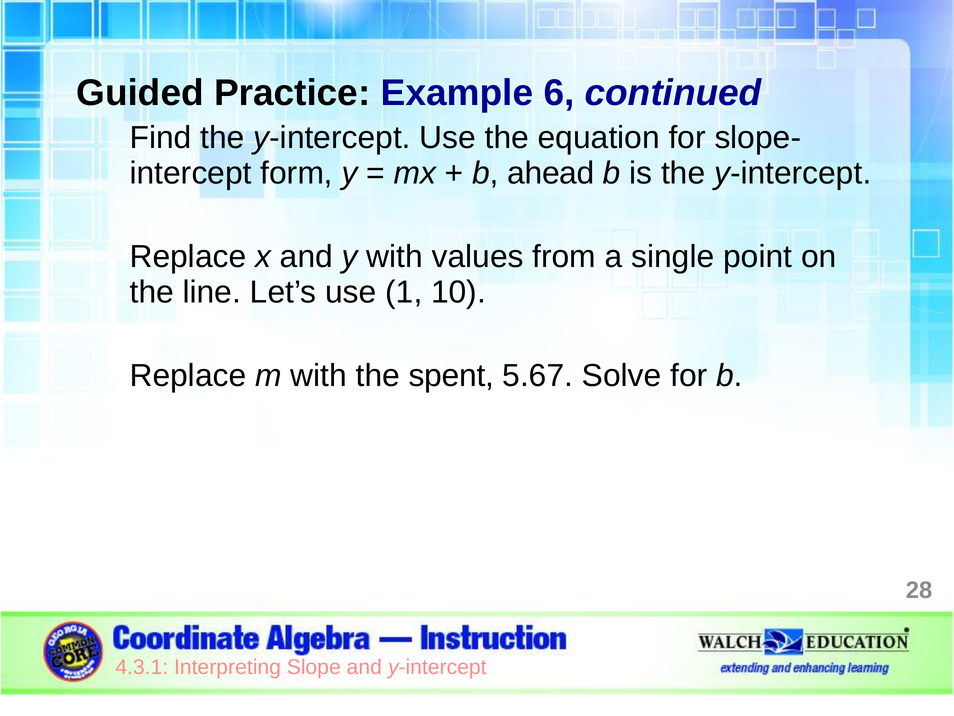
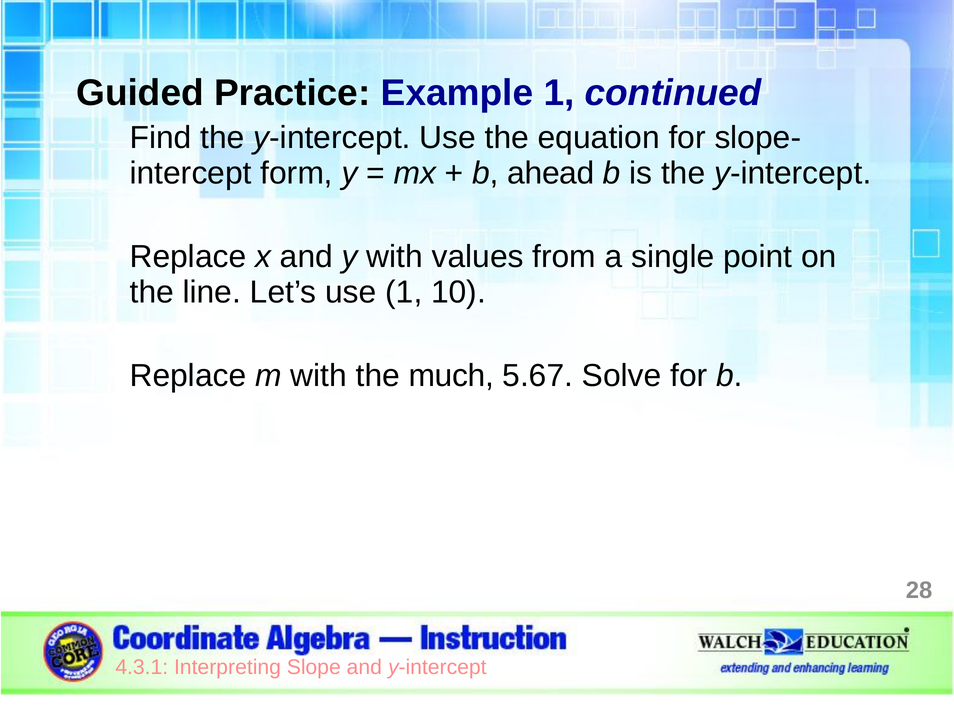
Example 6: 6 -> 1
spent: spent -> much
